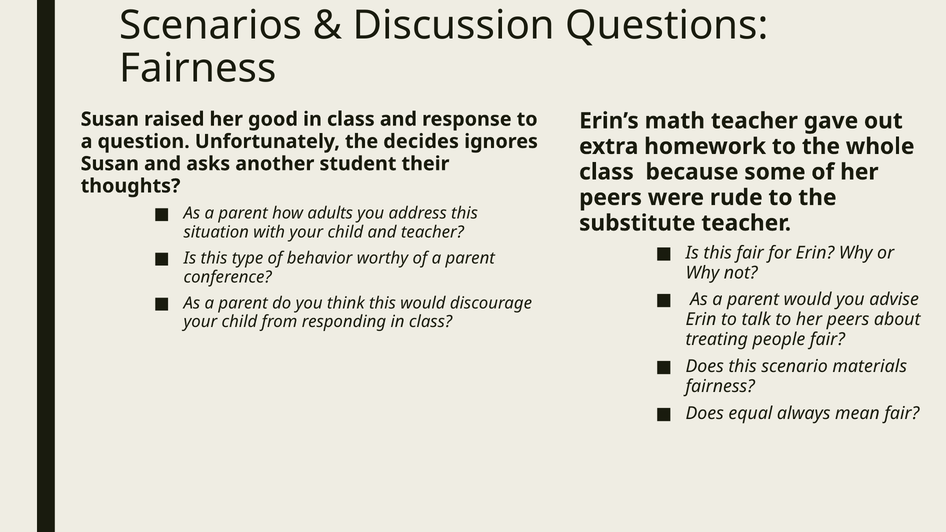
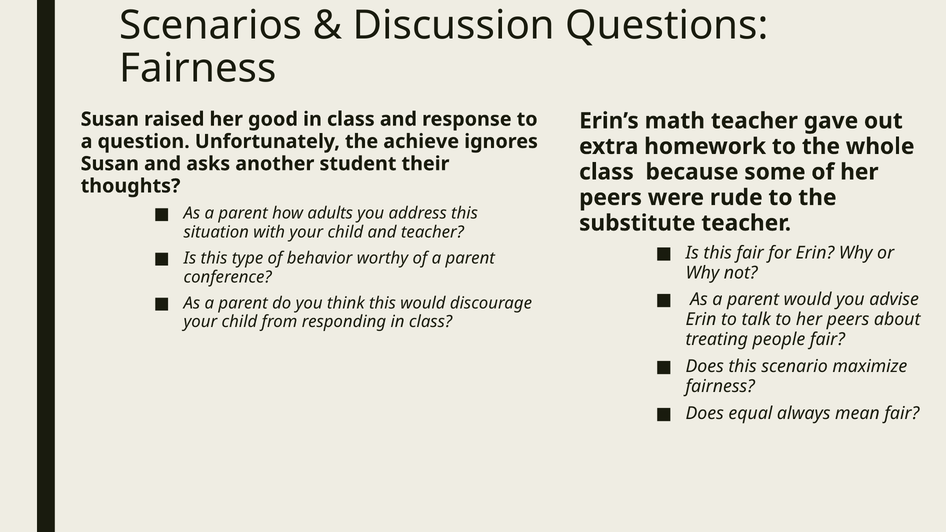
decides: decides -> achieve
materials: materials -> maximize
